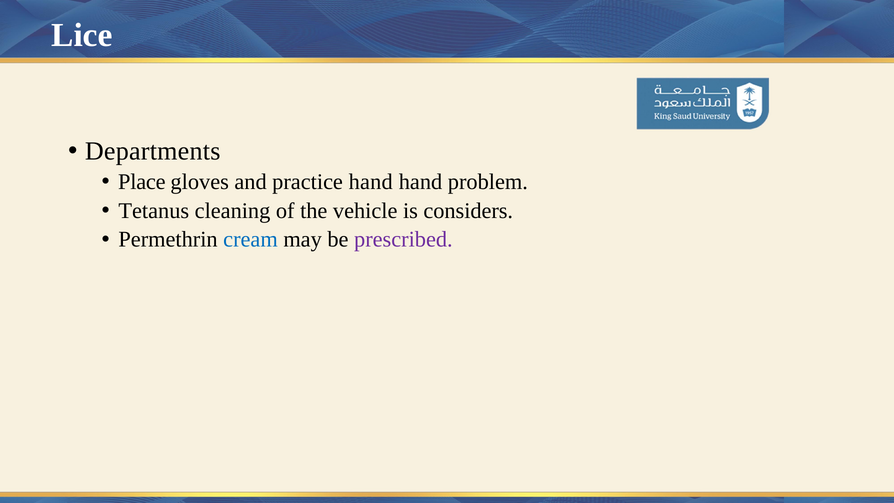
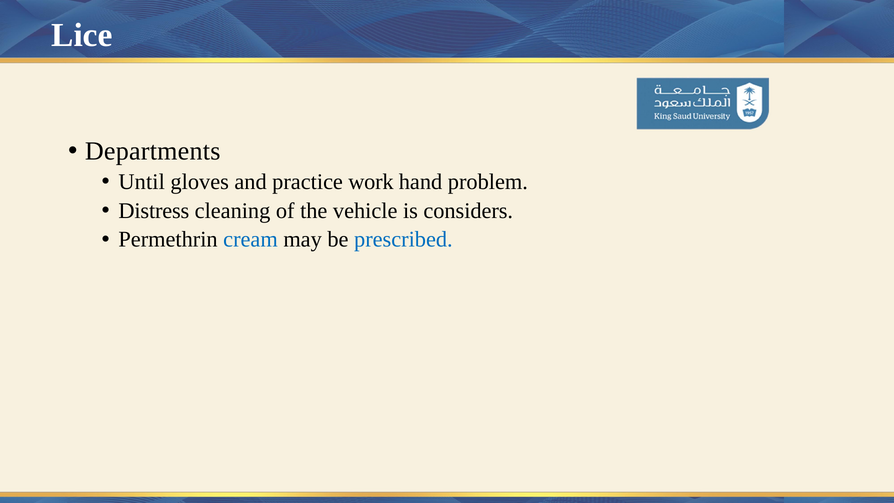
Place: Place -> Until
practice hand: hand -> work
Tetanus: Tetanus -> Distress
prescribed colour: purple -> blue
